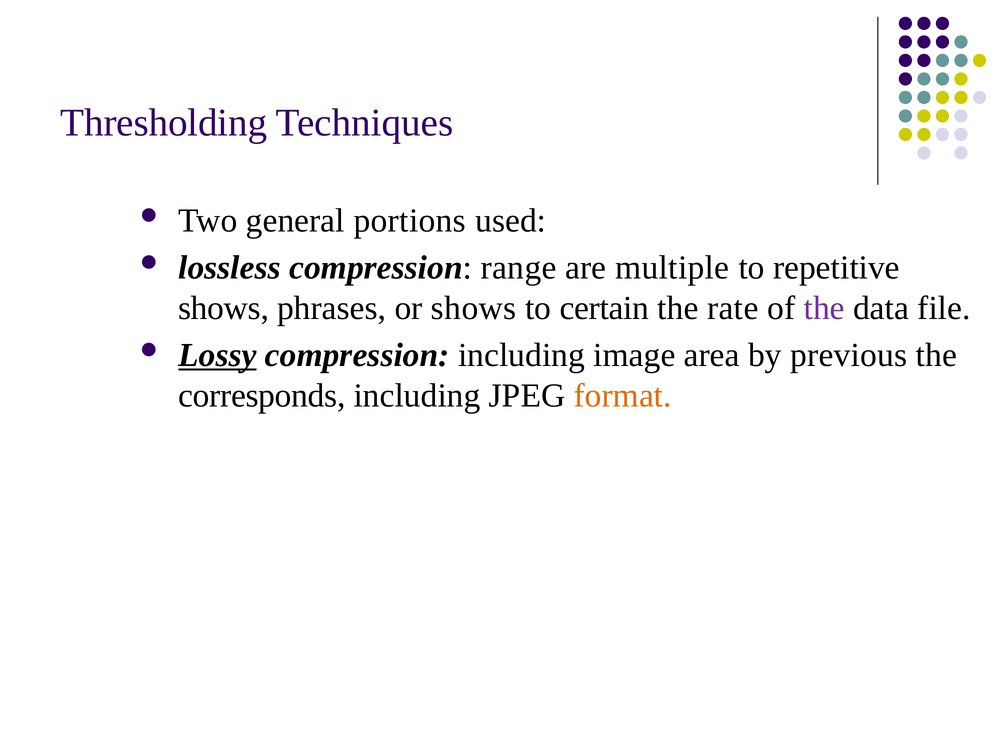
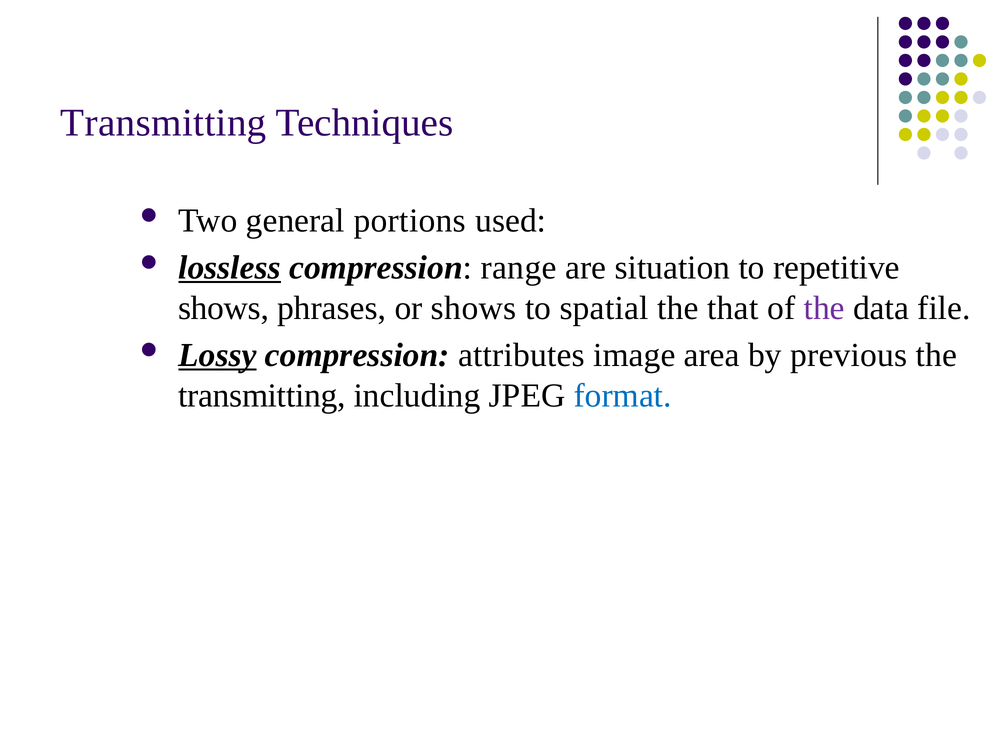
Thresholding at (164, 123): Thresholding -> Transmitting
lossless underline: none -> present
multiple: multiple -> situation
certain: certain -> spatial
rate: rate -> that
compression including: including -> attributes
corresponds at (262, 395): corresponds -> transmitting
format colour: orange -> blue
